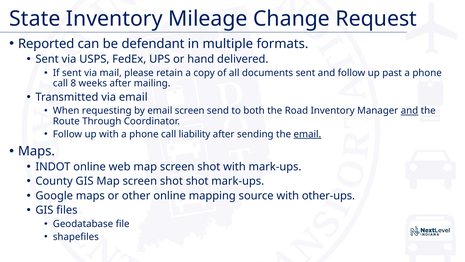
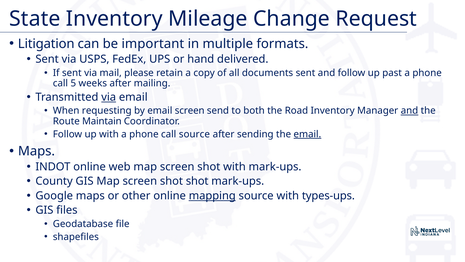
Reported: Reported -> Litigation
defendant: defendant -> important
8: 8 -> 5
via at (109, 97) underline: none -> present
Through: Through -> Maintain
call liability: liability -> source
mapping underline: none -> present
other-ups: other-ups -> types-ups
